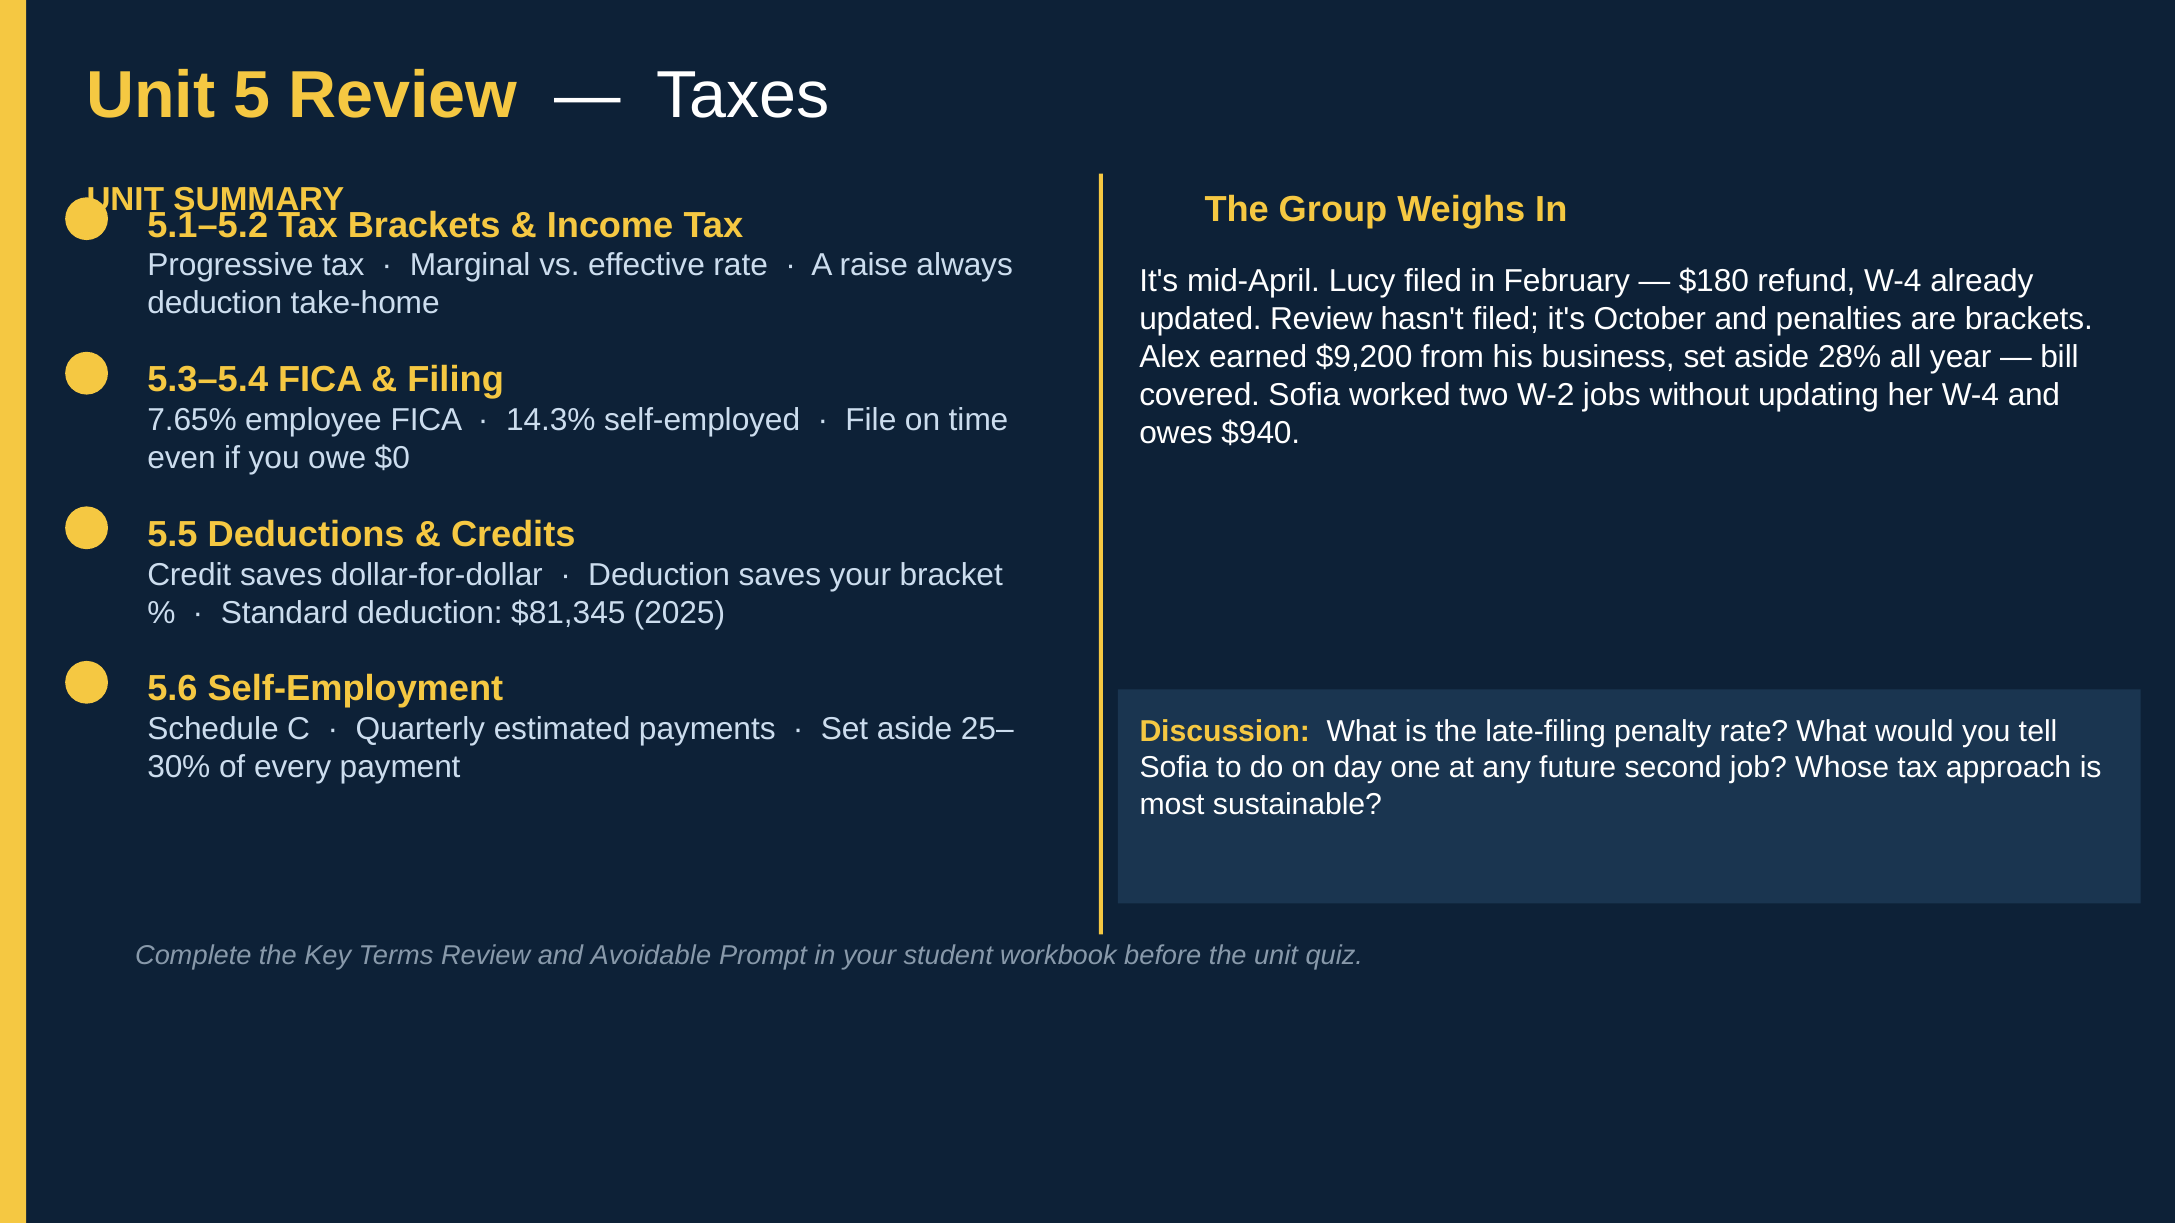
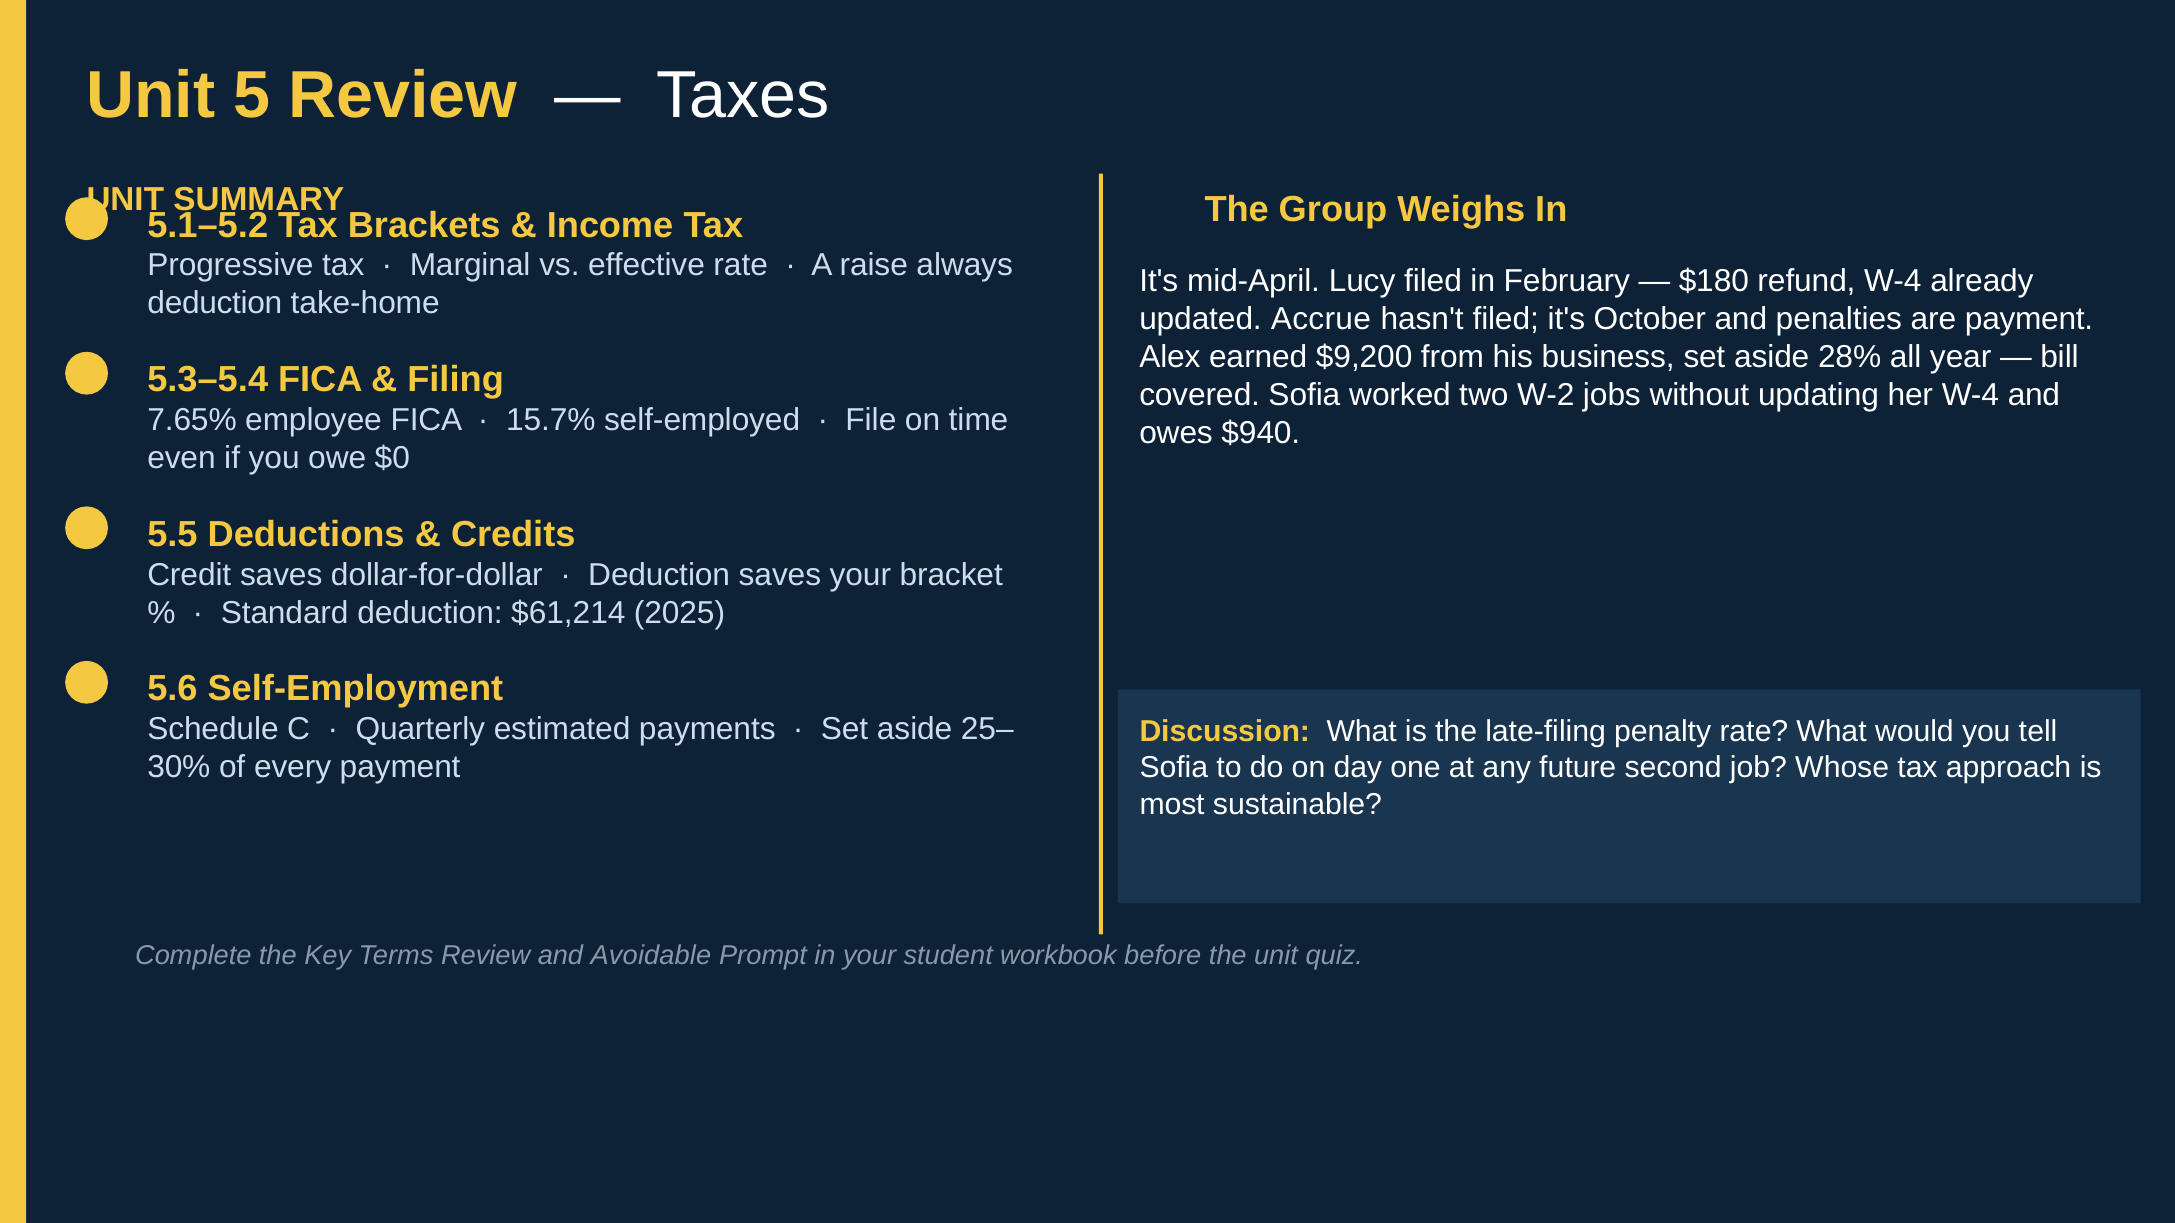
updated Review: Review -> Accrue
are brackets: brackets -> payment
14.3%: 14.3% -> 15.7%
$81,345: $81,345 -> $61,214
